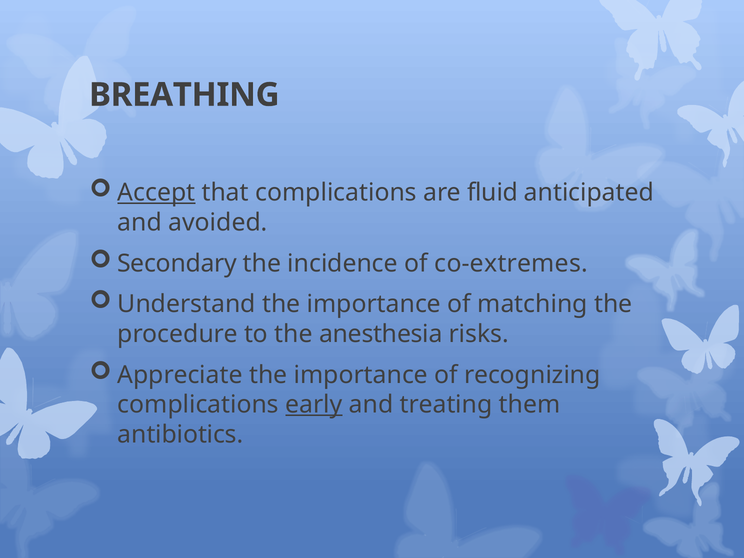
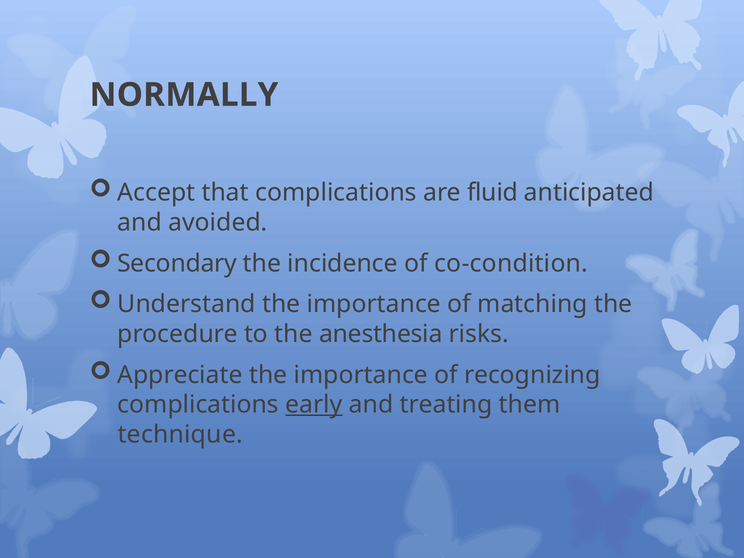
BREATHING: BREATHING -> NORMALLY
Accept underline: present -> none
co-extremes: co-extremes -> co-condition
antibiotics: antibiotics -> technique
